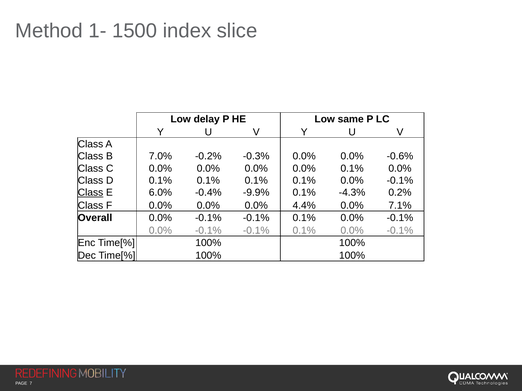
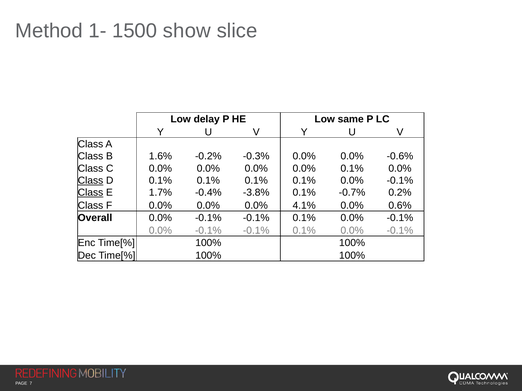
index: index -> show
7.0%: 7.0% -> 1.6%
Class at (91, 181) underline: none -> present
6.0%: 6.0% -> 1.7%
-9.9%: -9.9% -> -3.8%
-4.3%: -4.3% -> -0.7%
4.4%: 4.4% -> 4.1%
7.1%: 7.1% -> 0.6%
